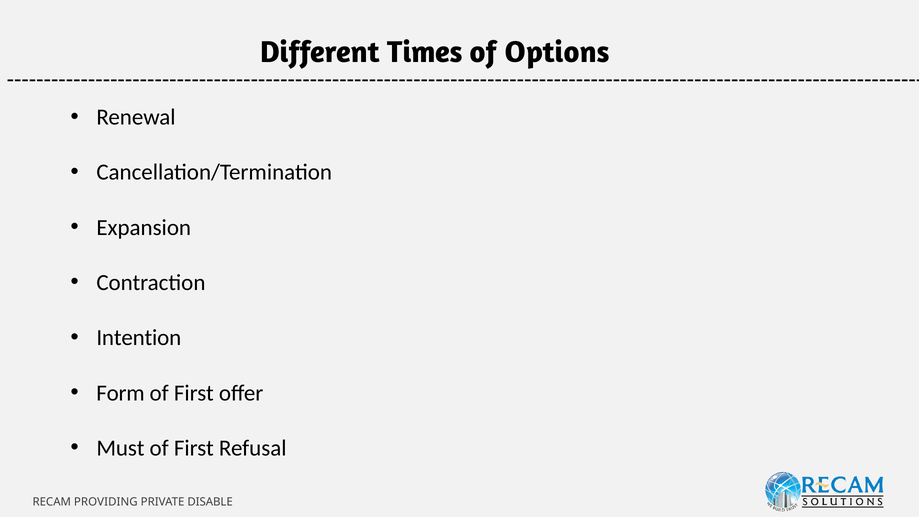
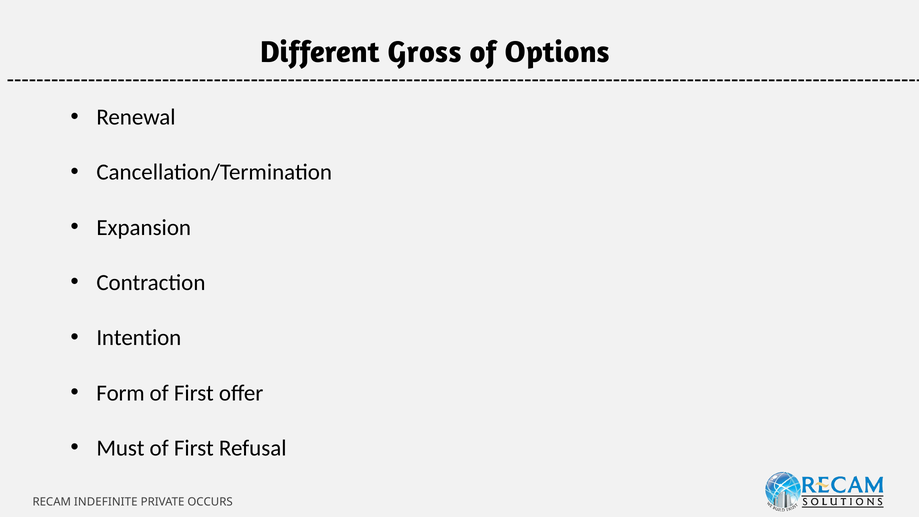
Times: Times -> Gross
PROVIDING: PROVIDING -> INDEFINITE
DISABLE: DISABLE -> OCCURS
